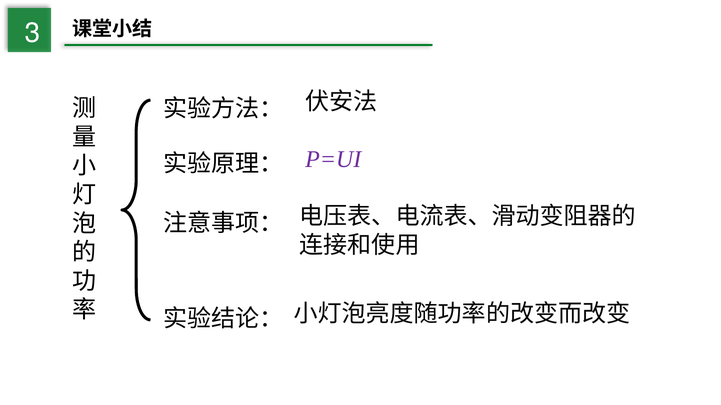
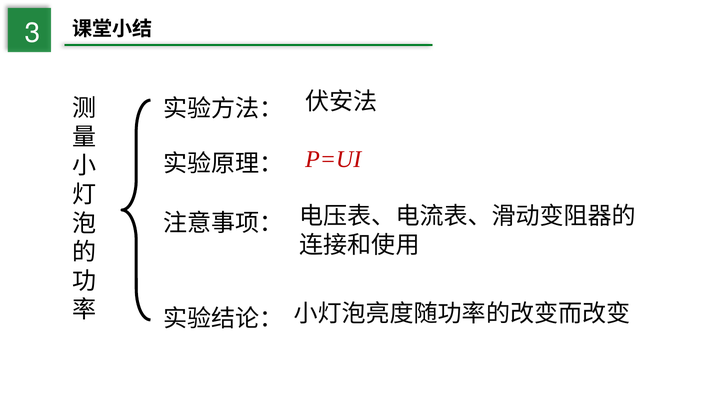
P=UI colour: purple -> red
